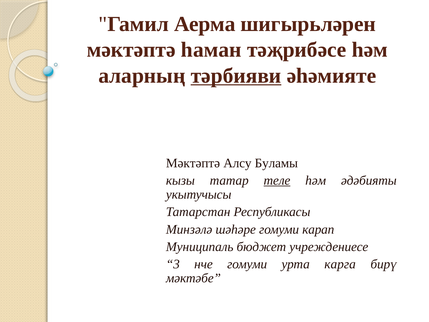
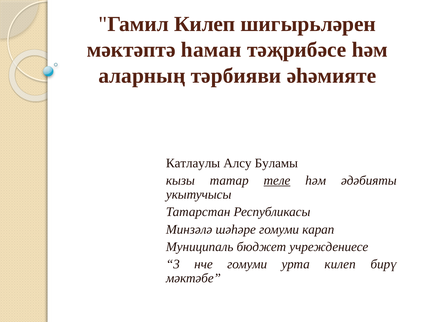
Гамил Аерма: Аерма -> Килеп
тәрбияви underline: present -> none
Мәктәптә at (193, 163): Мәктәптә -> Катлаулы
урта карга: карга -> килеп
